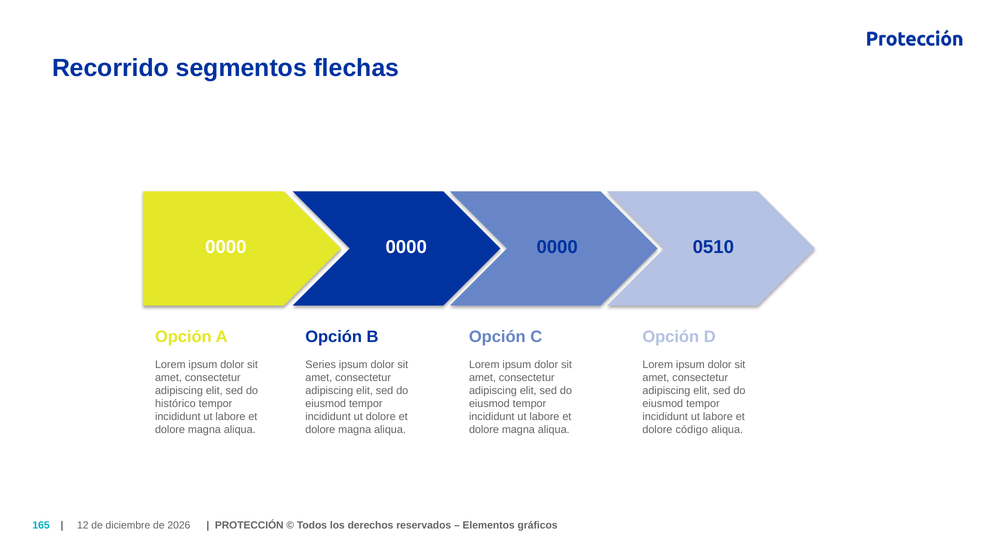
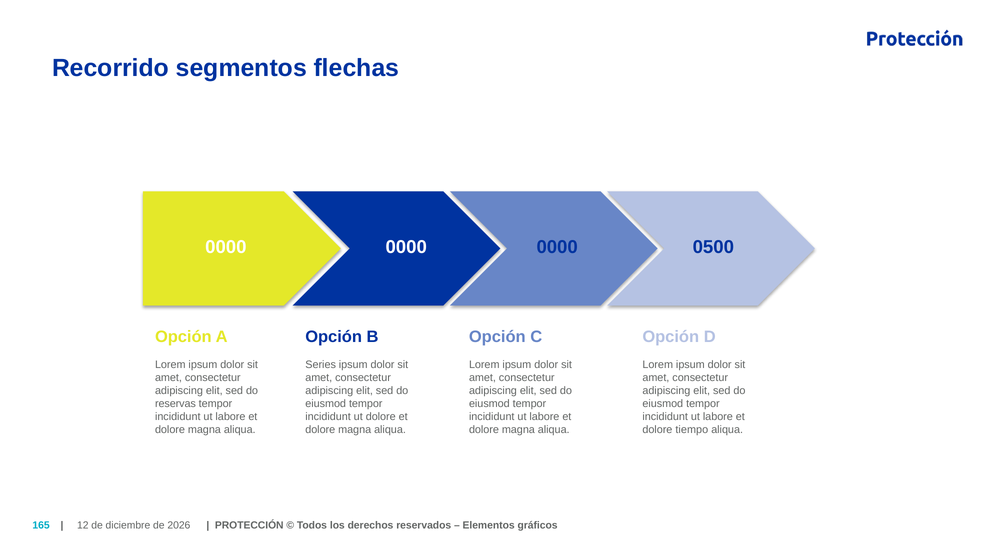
0510: 0510 -> 0500
histórico: histórico -> reservas
código: código -> tiempo
